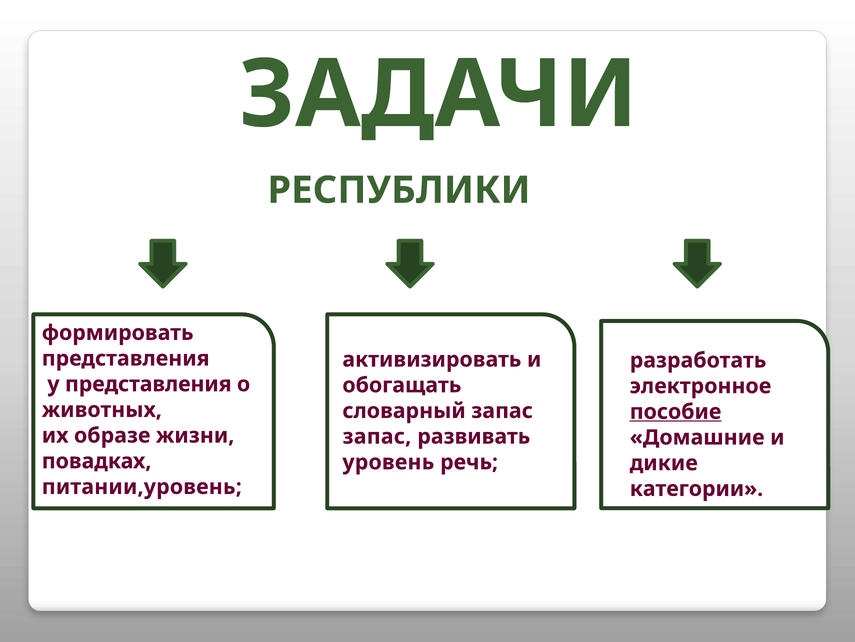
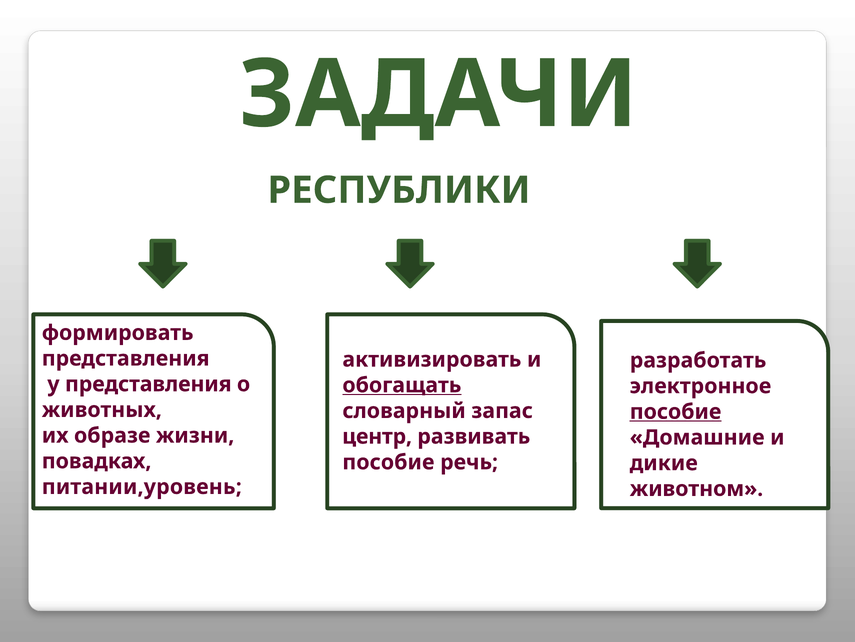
обогащать underline: none -> present
запас at (377, 436): запас -> центр
уровень at (388, 462): уровень -> пособие
категории: категории -> животном
